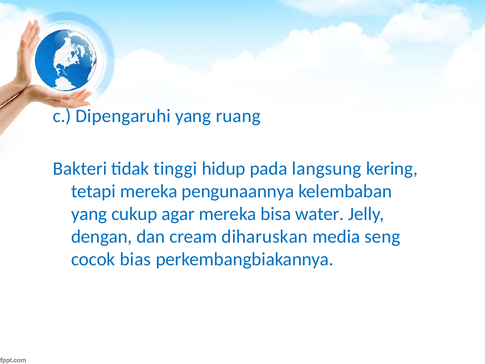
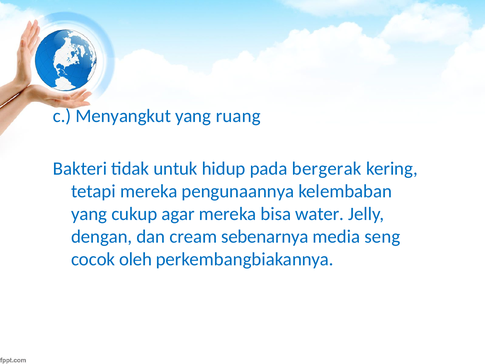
Dipengaruhi: Dipengaruhi -> Menyangkut
tinggi: tinggi -> untuk
langsung: langsung -> bergerak
diharuskan: diharuskan -> sebenarnya
bias: bias -> oleh
